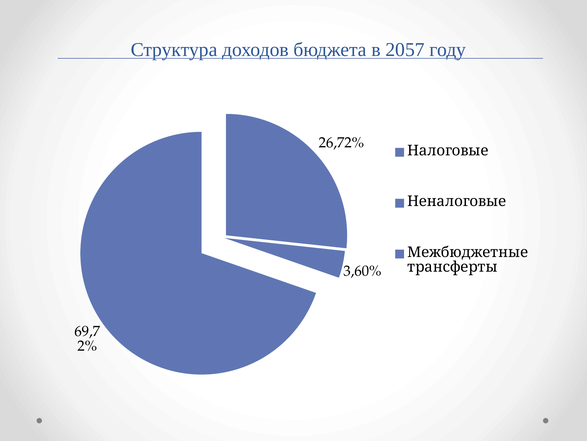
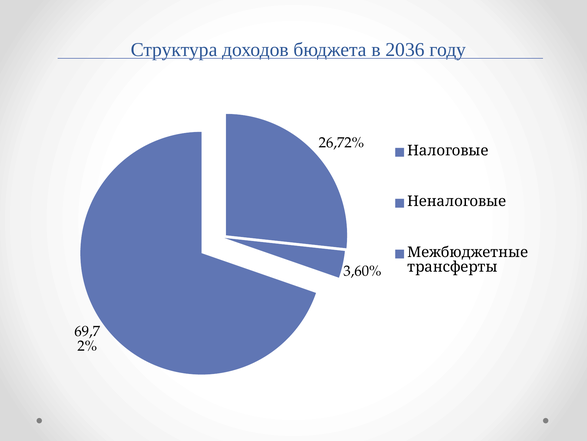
2057: 2057 -> 2036
